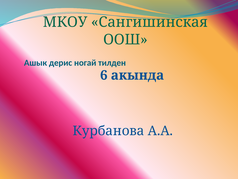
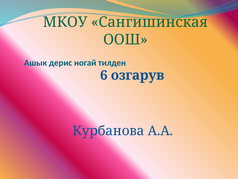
акында: акында -> озгарув
